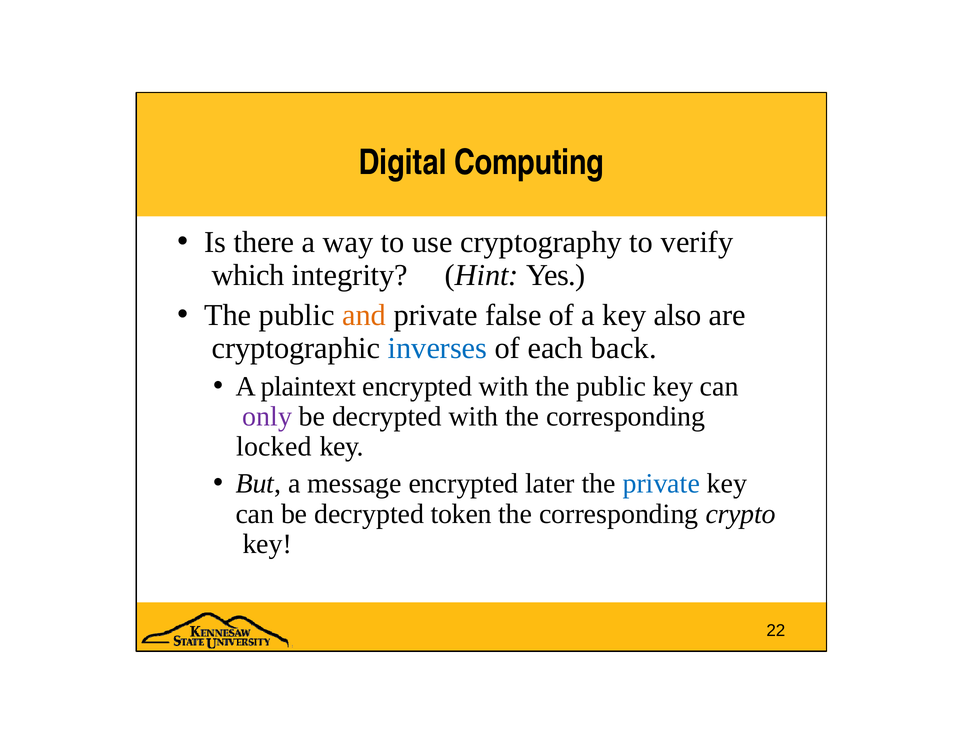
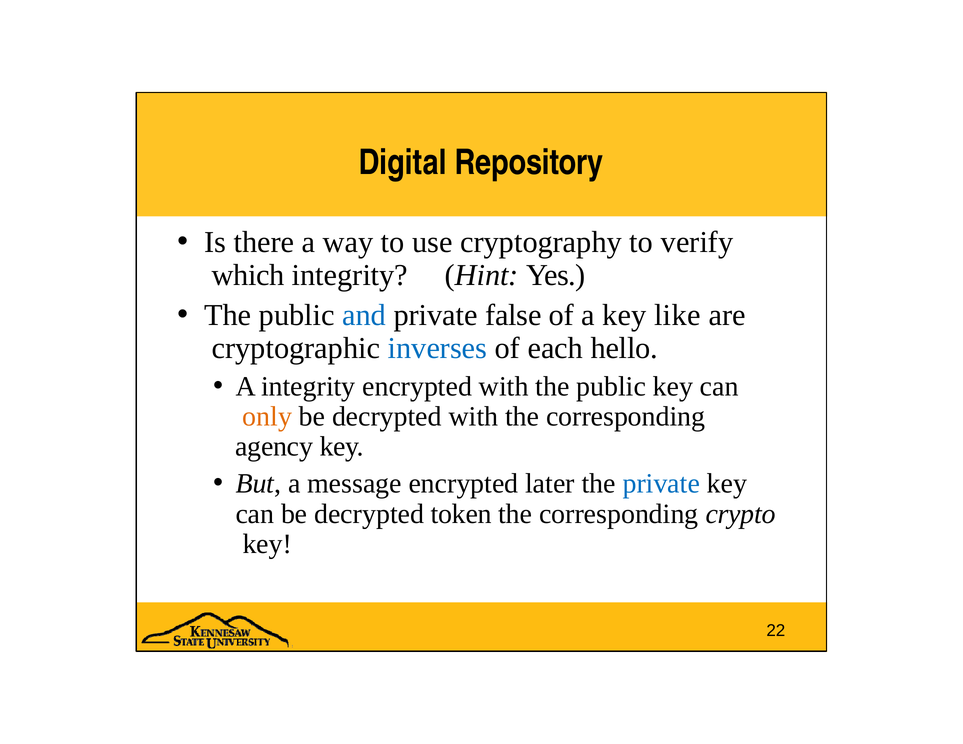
Computing: Computing -> Repository
and colour: orange -> blue
also: also -> like
back: back -> hello
A plaintext: plaintext -> integrity
only colour: purple -> orange
locked: locked -> agency
